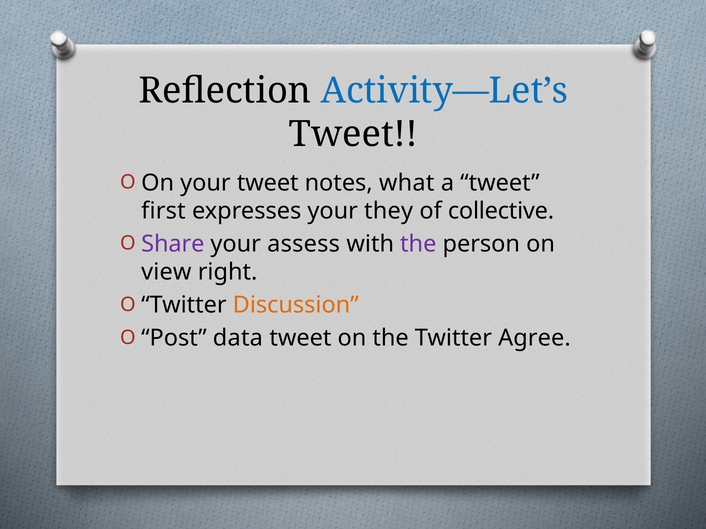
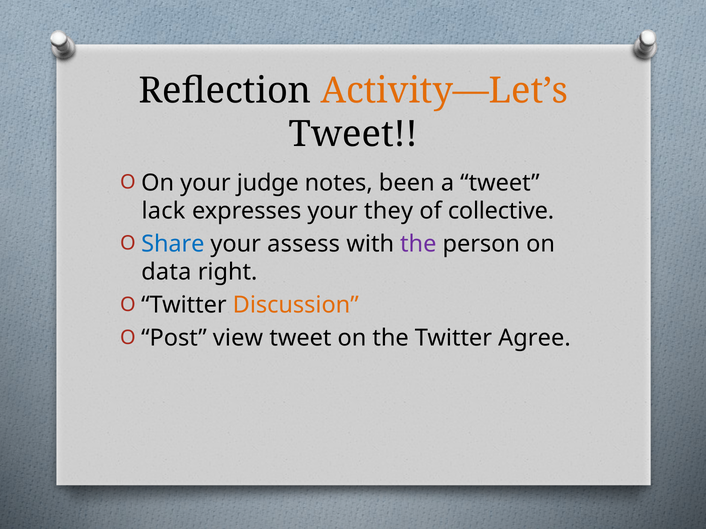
Activity—Let’s colour: blue -> orange
your tweet: tweet -> judge
what: what -> been
first: first -> lack
Share colour: purple -> blue
view: view -> data
data: data -> view
